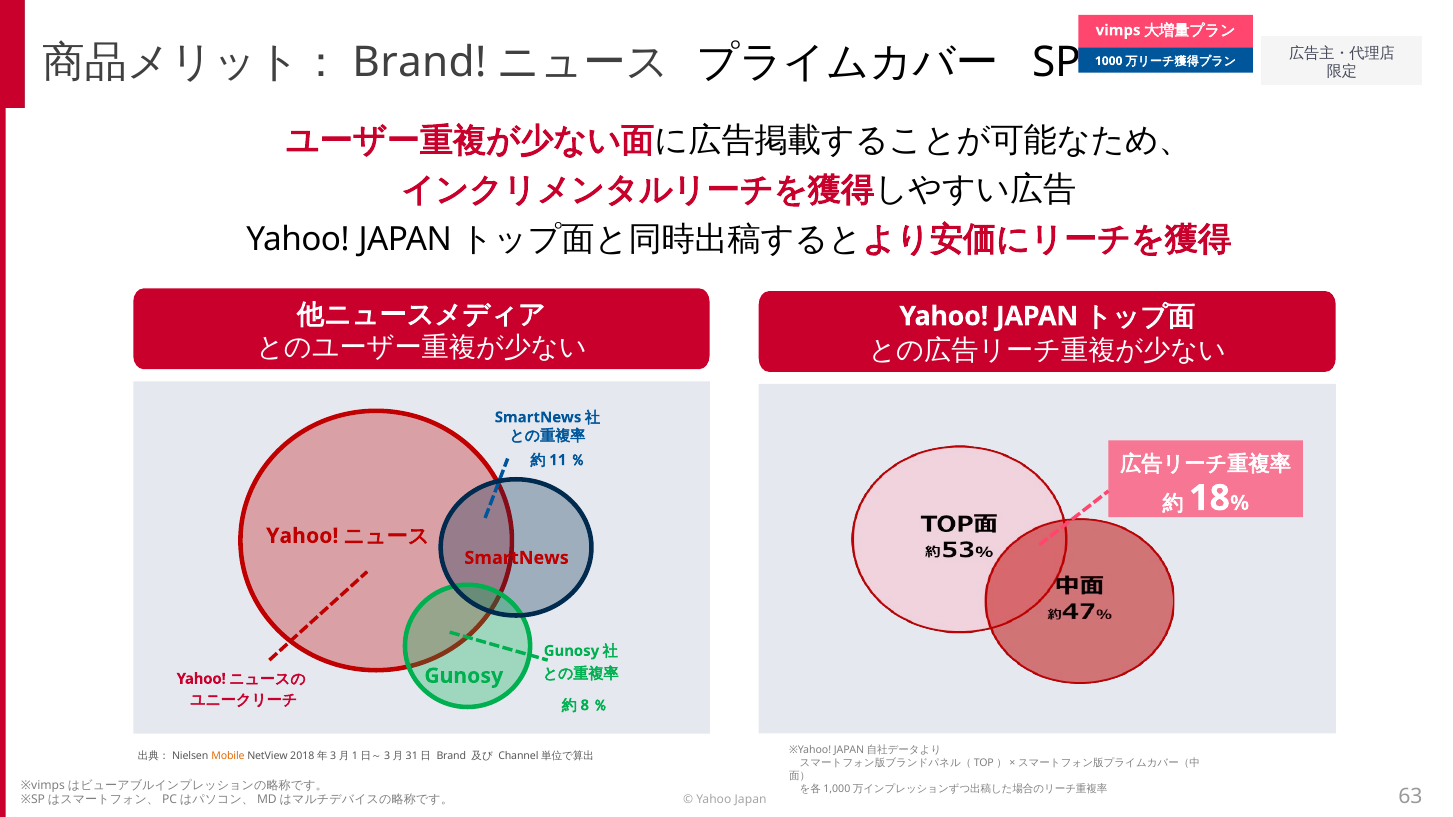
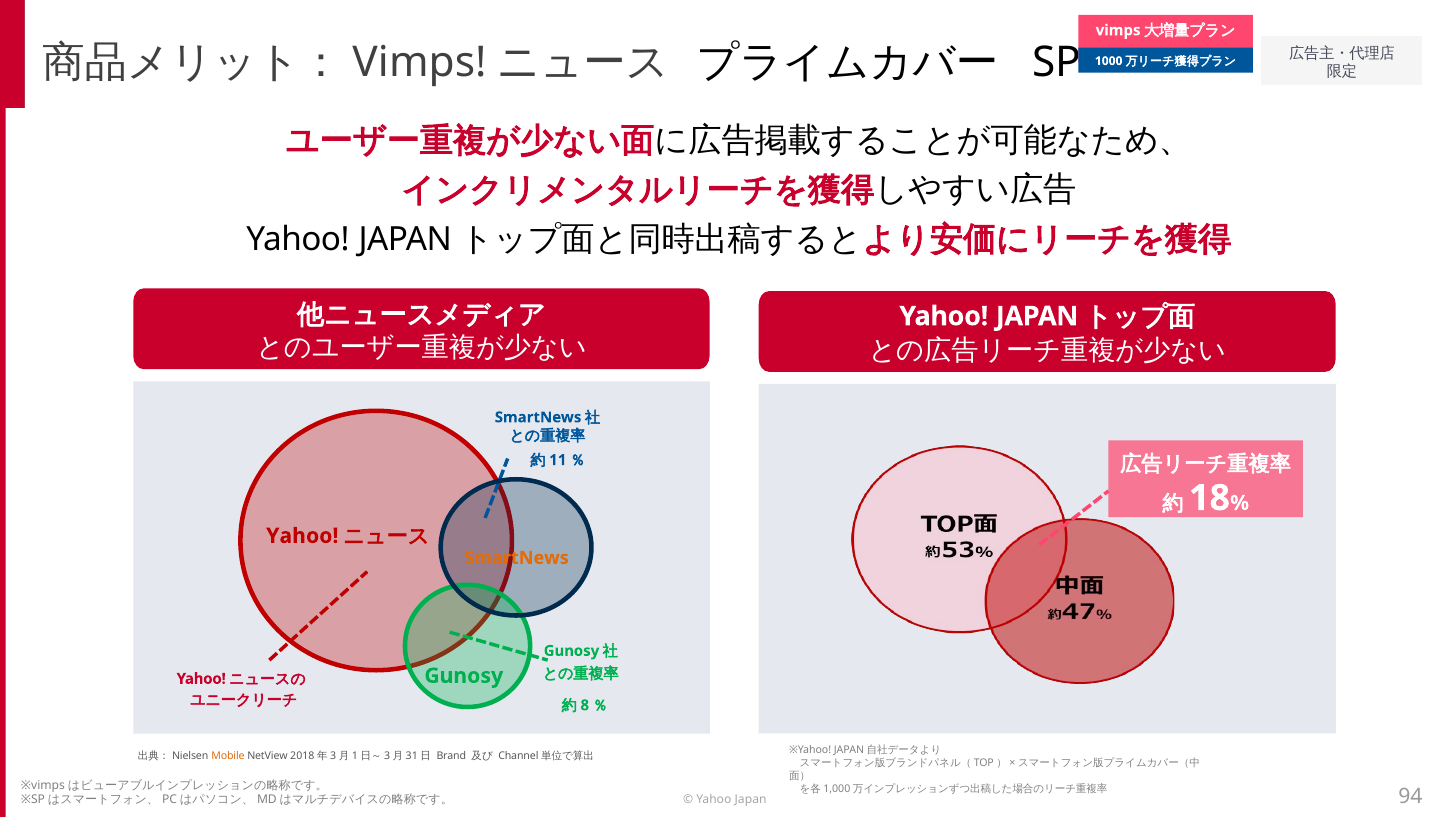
Brand at (419, 63): Brand -> Vimps
SmartNews at (517, 558) colour: red -> orange
63: 63 -> 94
